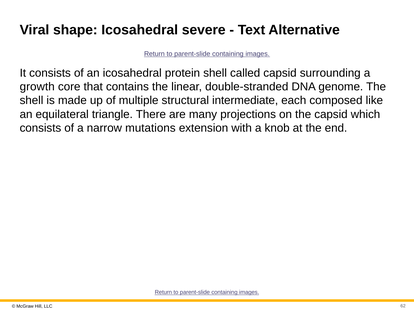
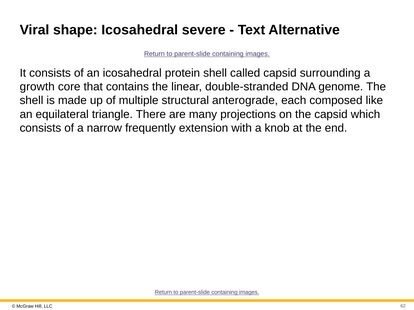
intermediate: intermediate -> anterograde
mutations: mutations -> frequently
